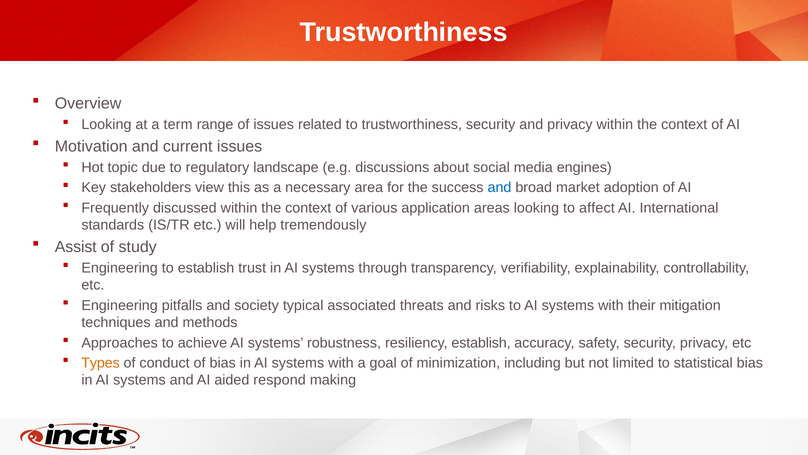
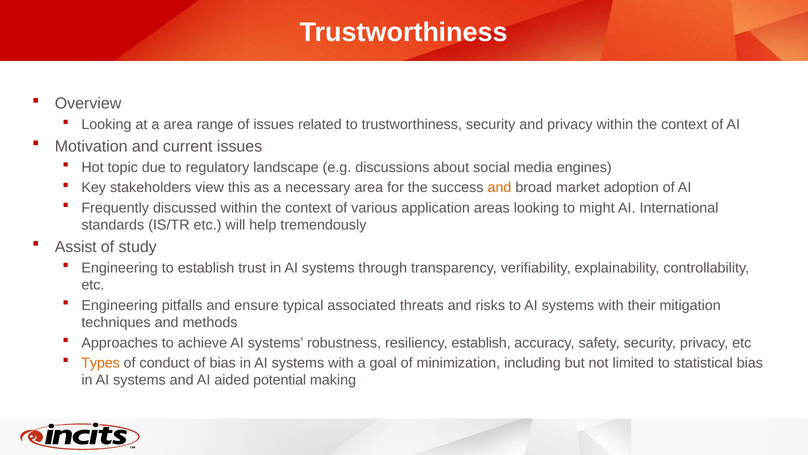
a term: term -> area
and at (499, 187) colour: blue -> orange
affect: affect -> might
society: society -> ensure
respond: respond -> potential
